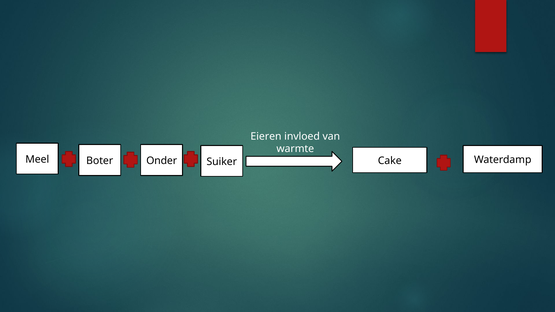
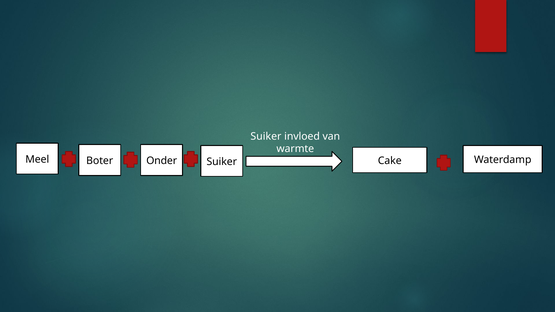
Eieren at (266, 136): Eieren -> Suiker
